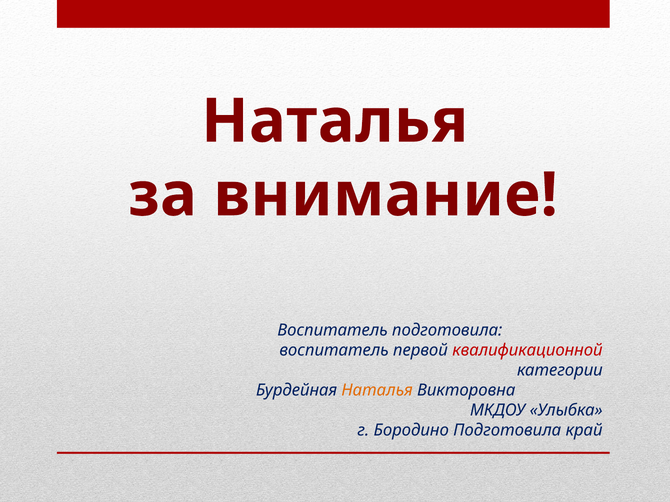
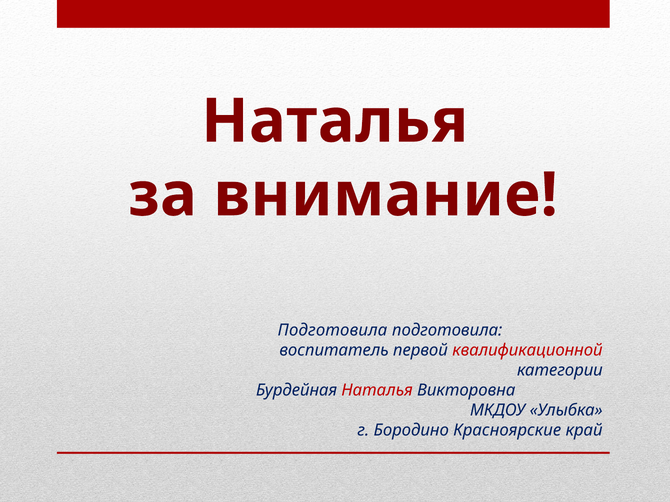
Воспитатель at (333, 330): Воспитатель -> Подготовила
Наталья at (377, 391) colour: orange -> red
Бородино Подготовила: Подготовила -> Красноярские
